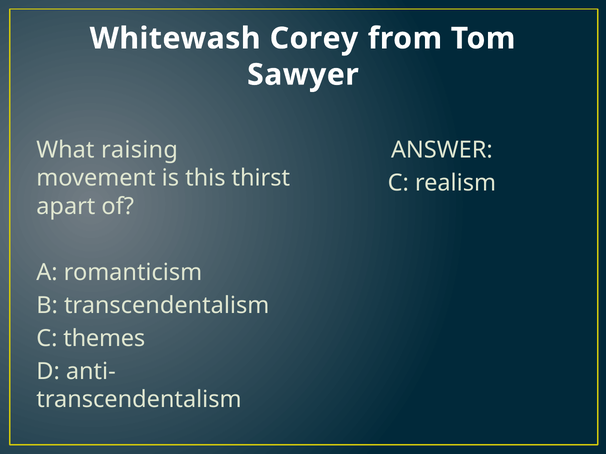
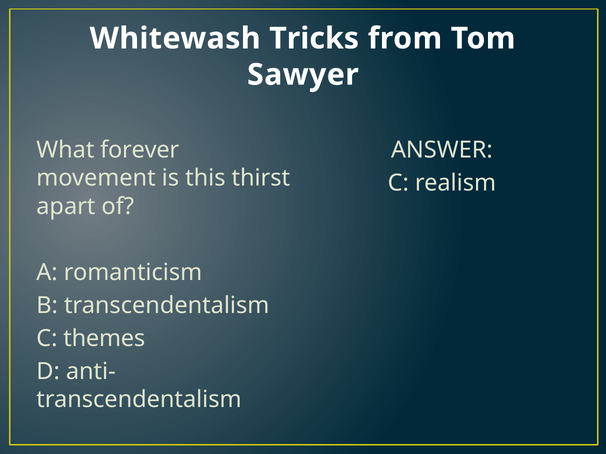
Corey: Corey -> Tricks
raising: raising -> forever
